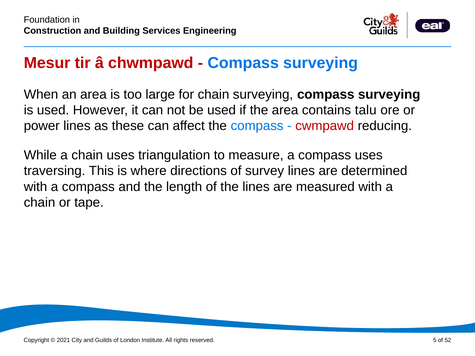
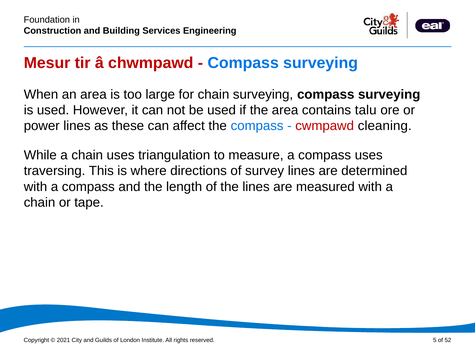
reducing: reducing -> cleaning
